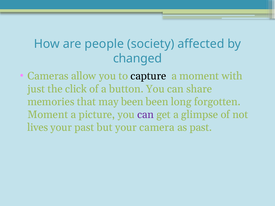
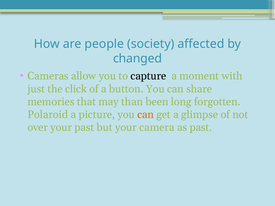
may been: been -> than
Moment at (48, 115): Moment -> Polaroid
can at (146, 115) colour: purple -> orange
lives: lives -> over
